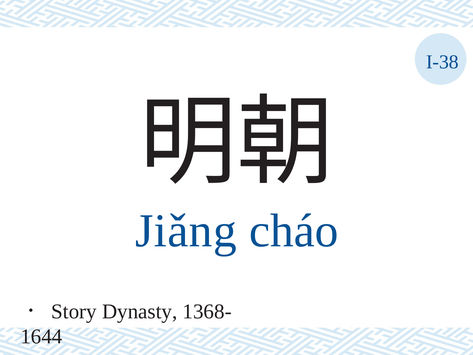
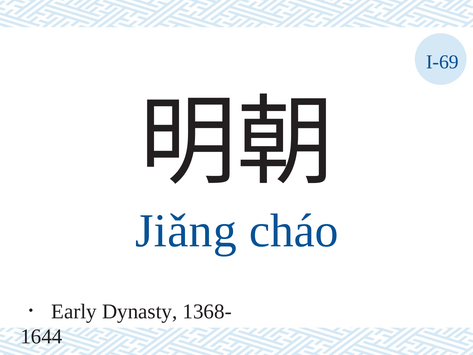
I-38: I-38 -> I-69
Story: Story -> Early
